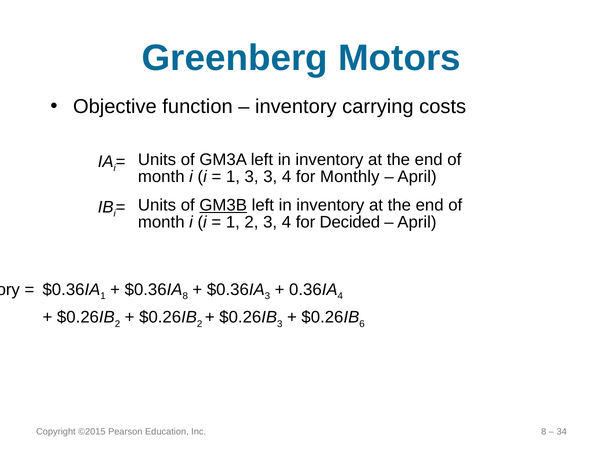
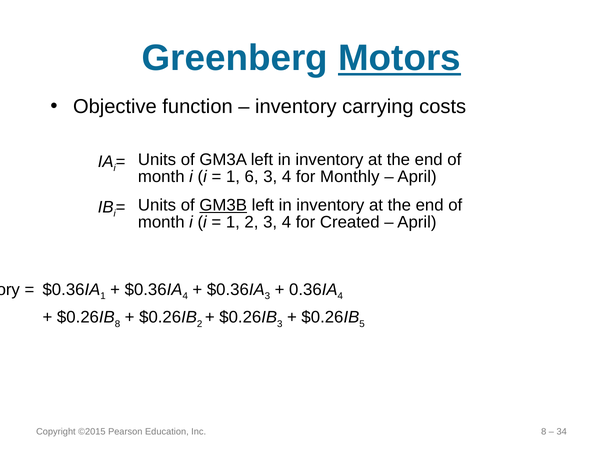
Motors underline: none -> present
1 3: 3 -> 6
Decided: Decided -> Created
8 at (185, 296): 8 -> 4
2 at (117, 324): 2 -> 8
6: 6 -> 5
